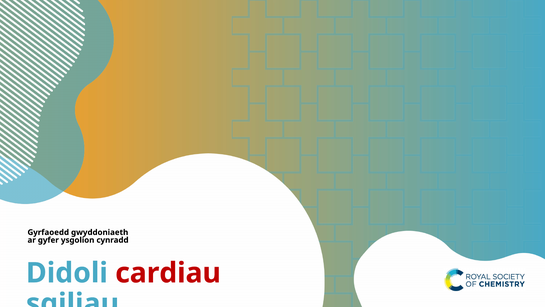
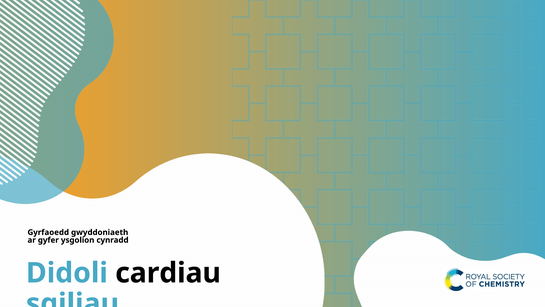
cardiau colour: red -> black
